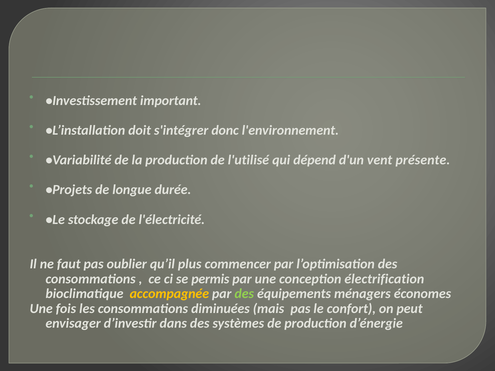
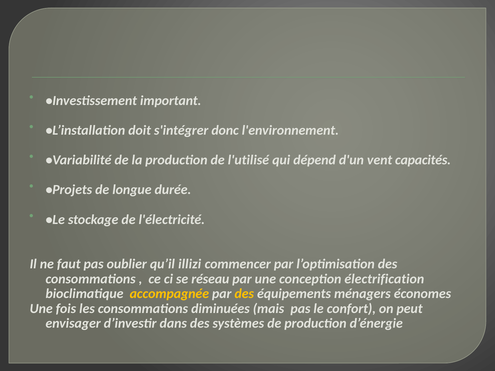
présente: présente -> capacités
plus: plus -> illizi
permis: permis -> réseau
des at (244, 294) colour: light green -> yellow
